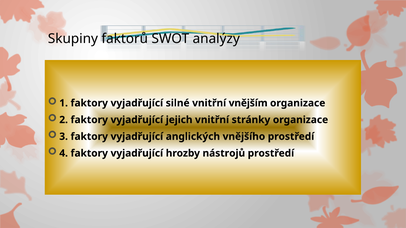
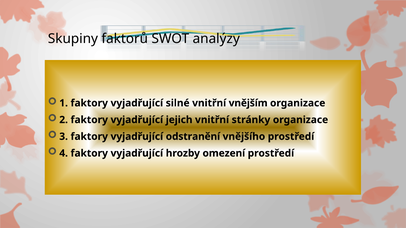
anglických: anglických -> odstranění
nástrojů: nástrojů -> omezení
